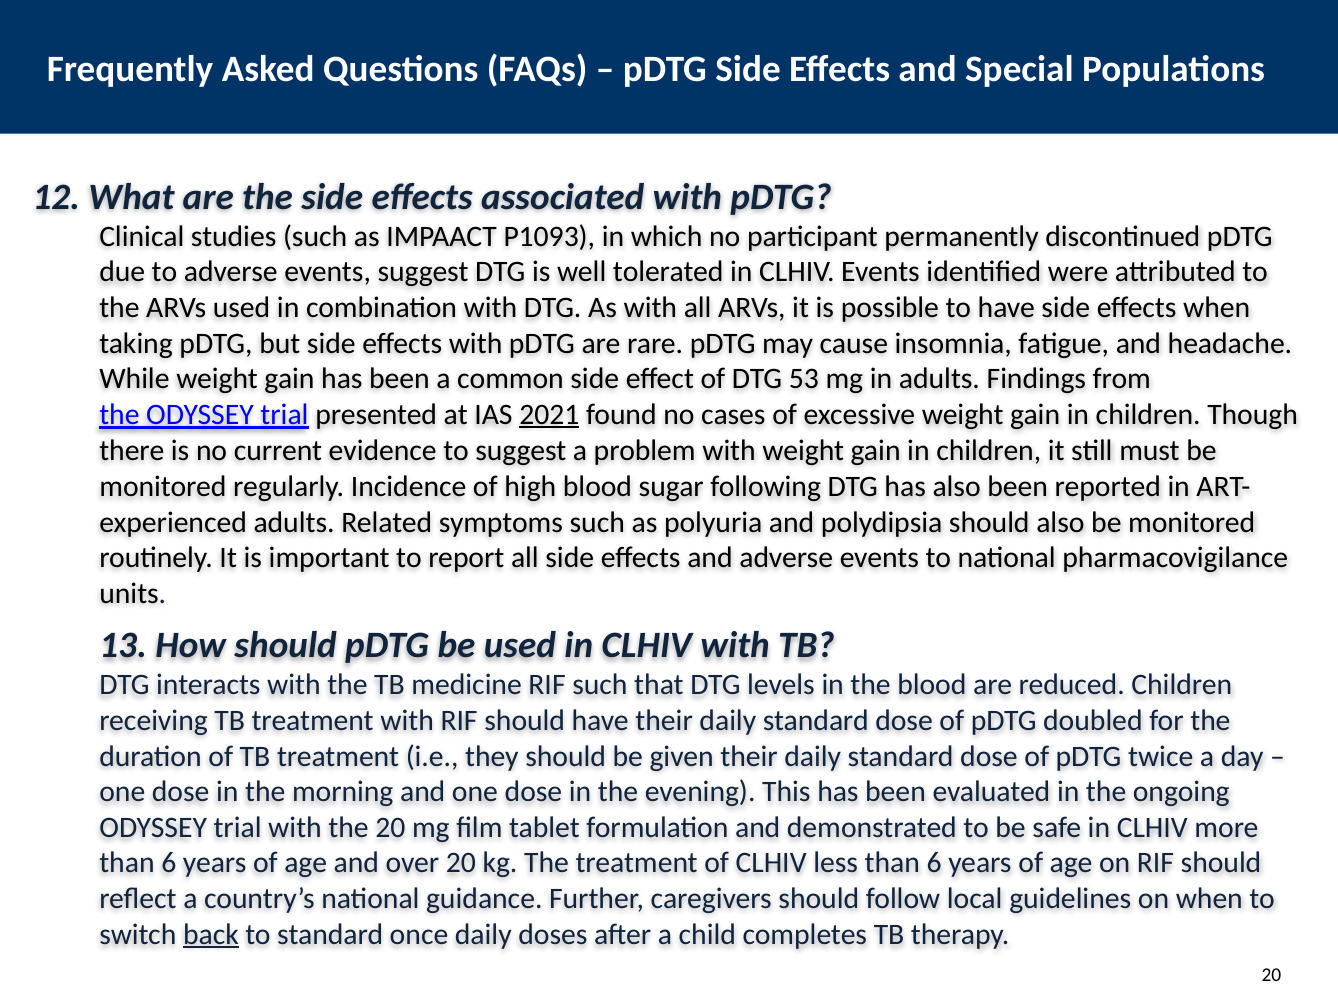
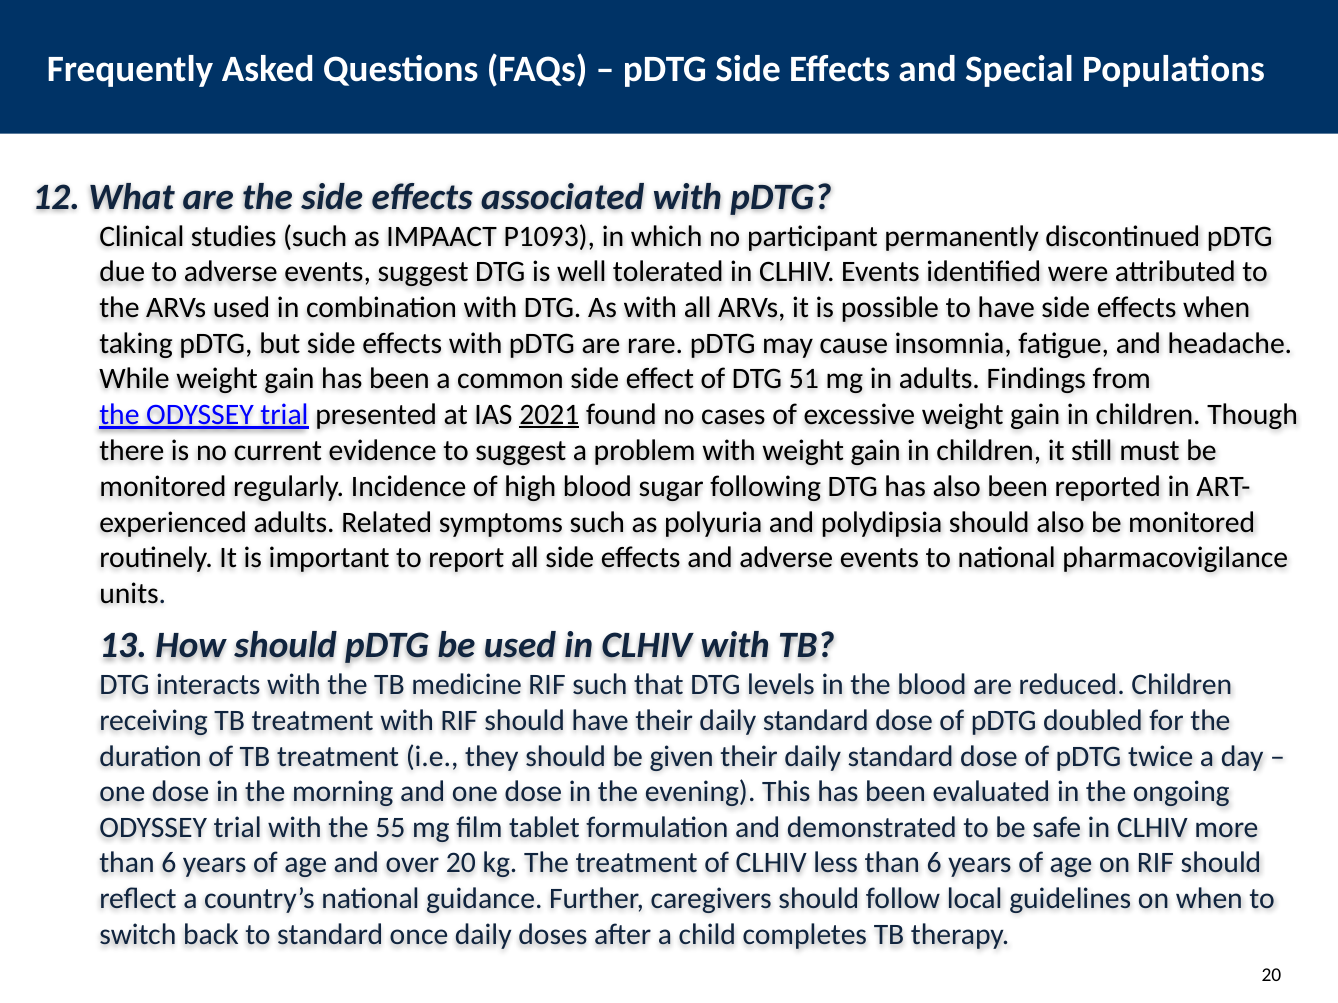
53: 53 -> 51
the 20: 20 -> 55
back underline: present -> none
